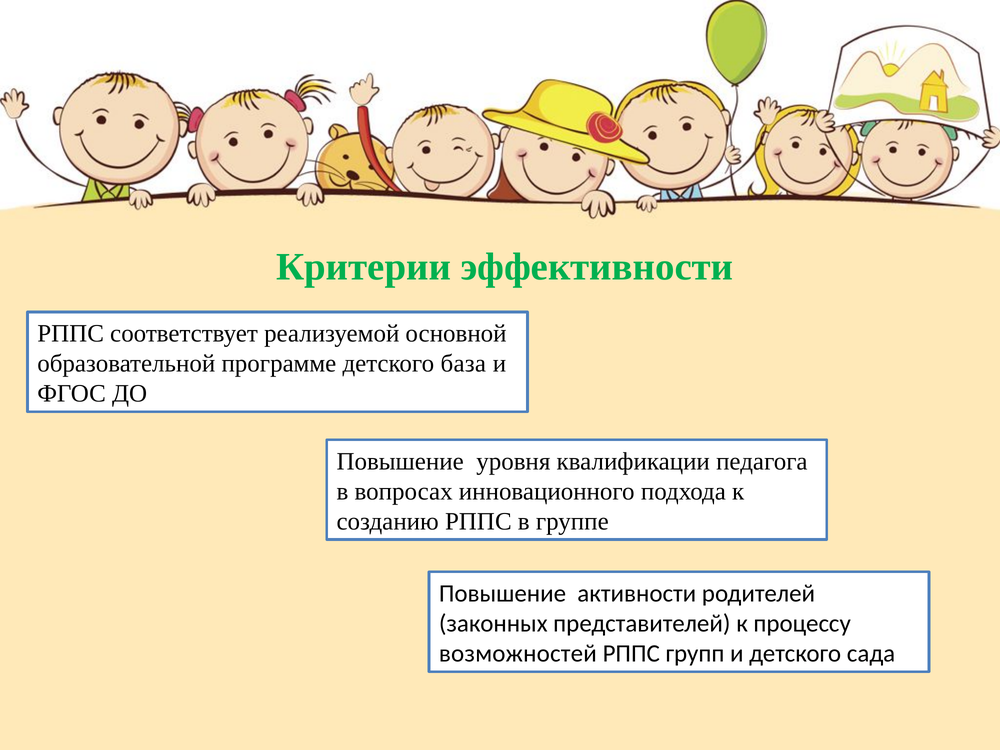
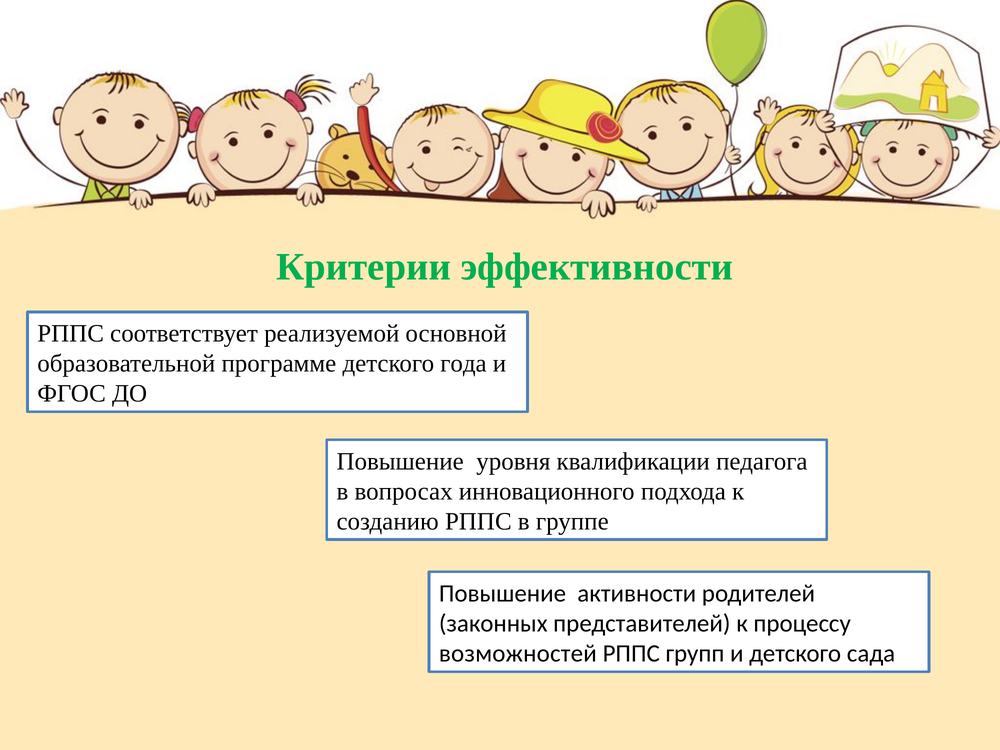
база: база -> года
